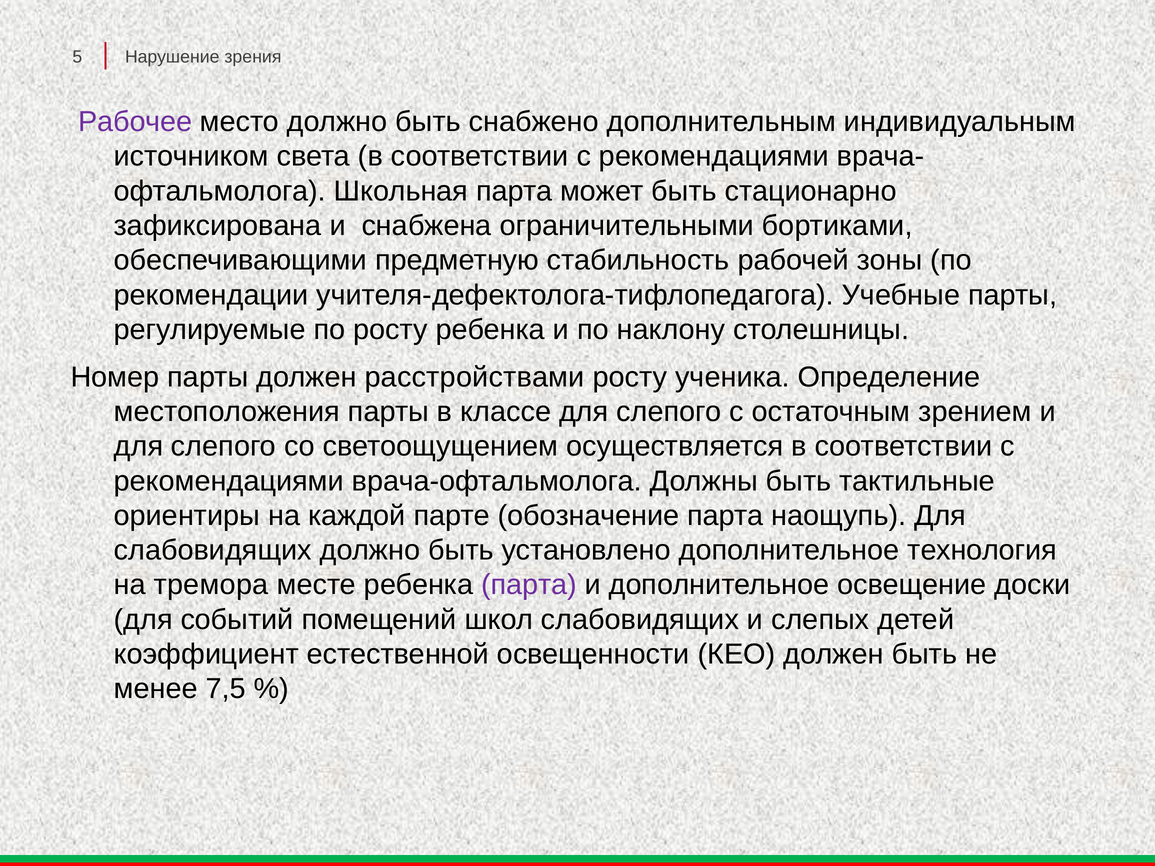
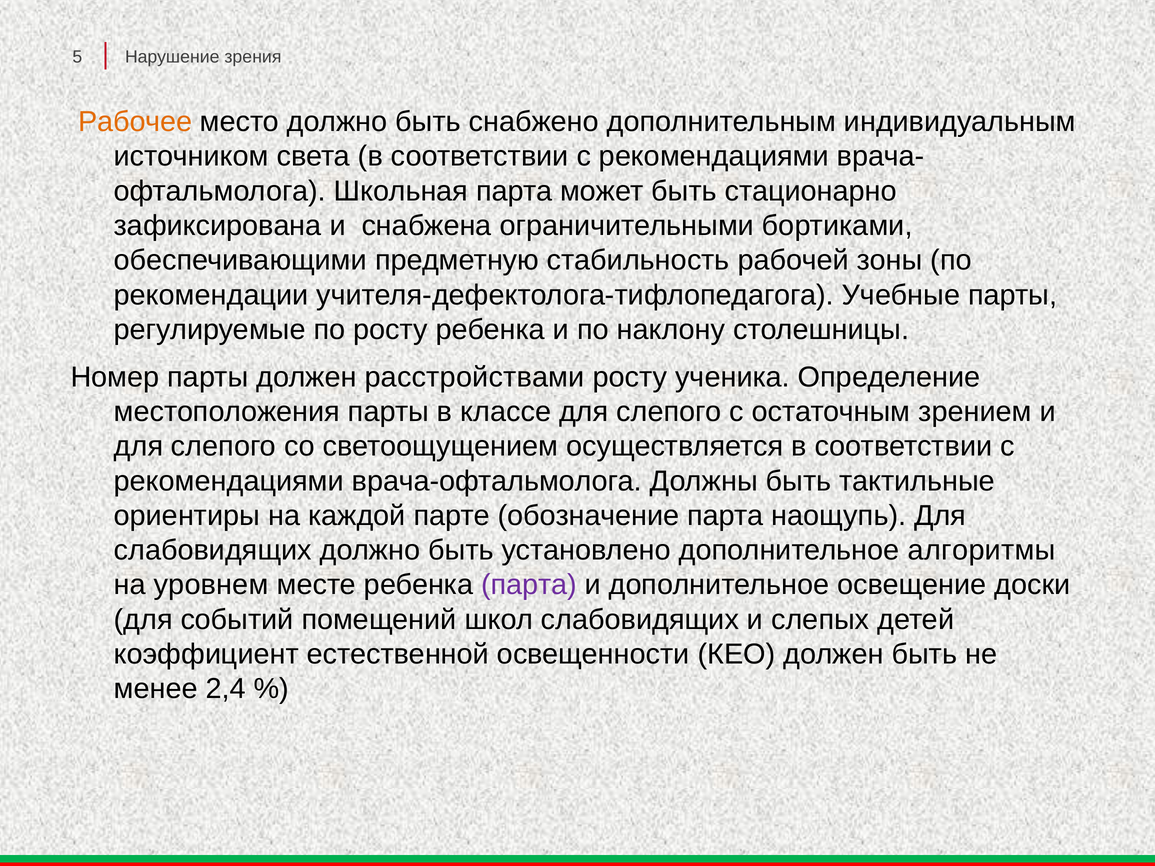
Рабочее colour: purple -> orange
технология: технология -> алгоритмы
тремора: тремора -> уровнем
7,5: 7,5 -> 2,4
